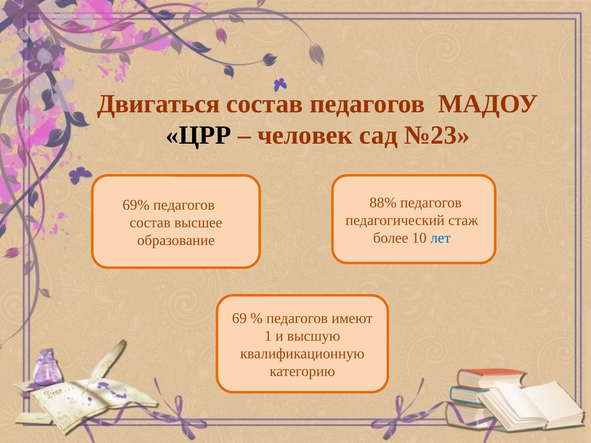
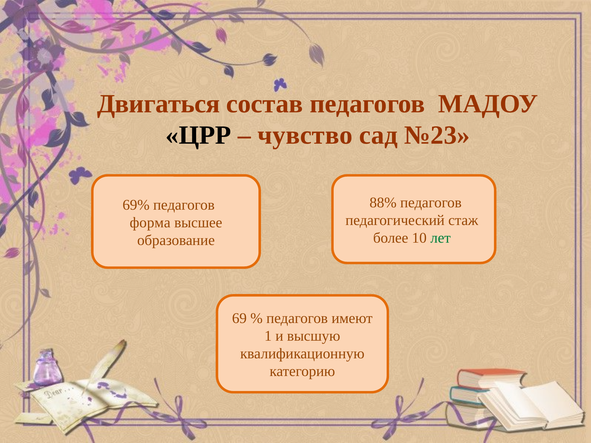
человек: человек -> чувство
состав at (150, 223): состав -> форма
лет colour: blue -> green
